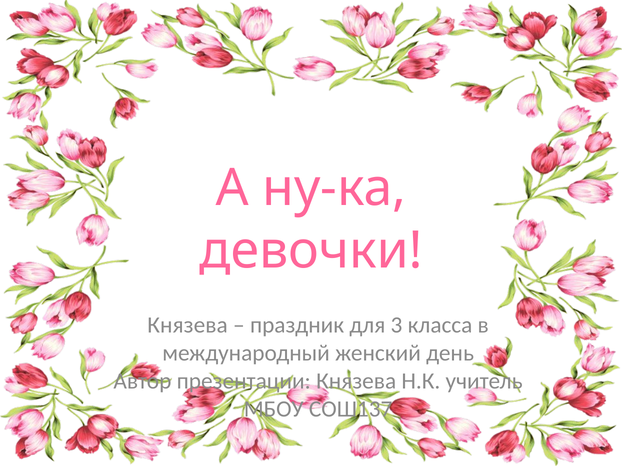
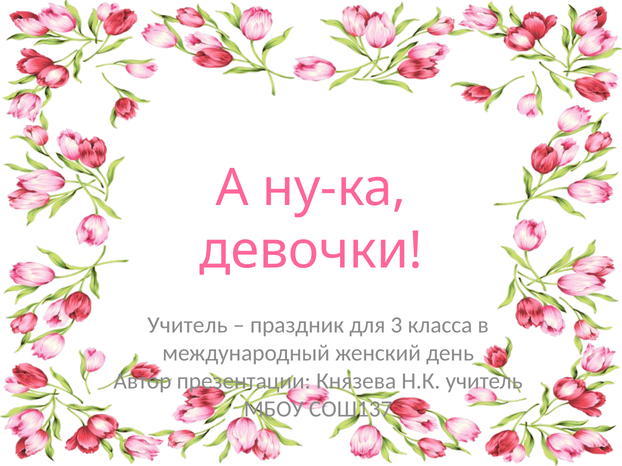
Князева at (188, 325): Князева -> Учитель
